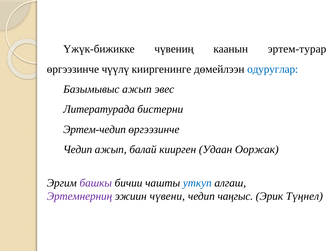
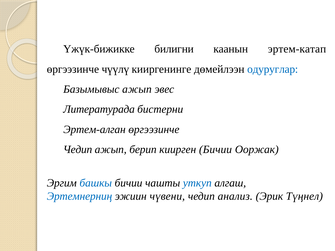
чүвениң: чүвениң -> билигни
эртем-турар: эртем-турар -> эртем-катап
Эртем-чедип: Эртем-чедип -> Эртем-алган
балай: балай -> берип
киирген Удаан: Удаан -> Бичии
башкы colour: purple -> blue
Эртемнерниң colour: purple -> blue
чаӊгыс: чаӊгыс -> анализ
